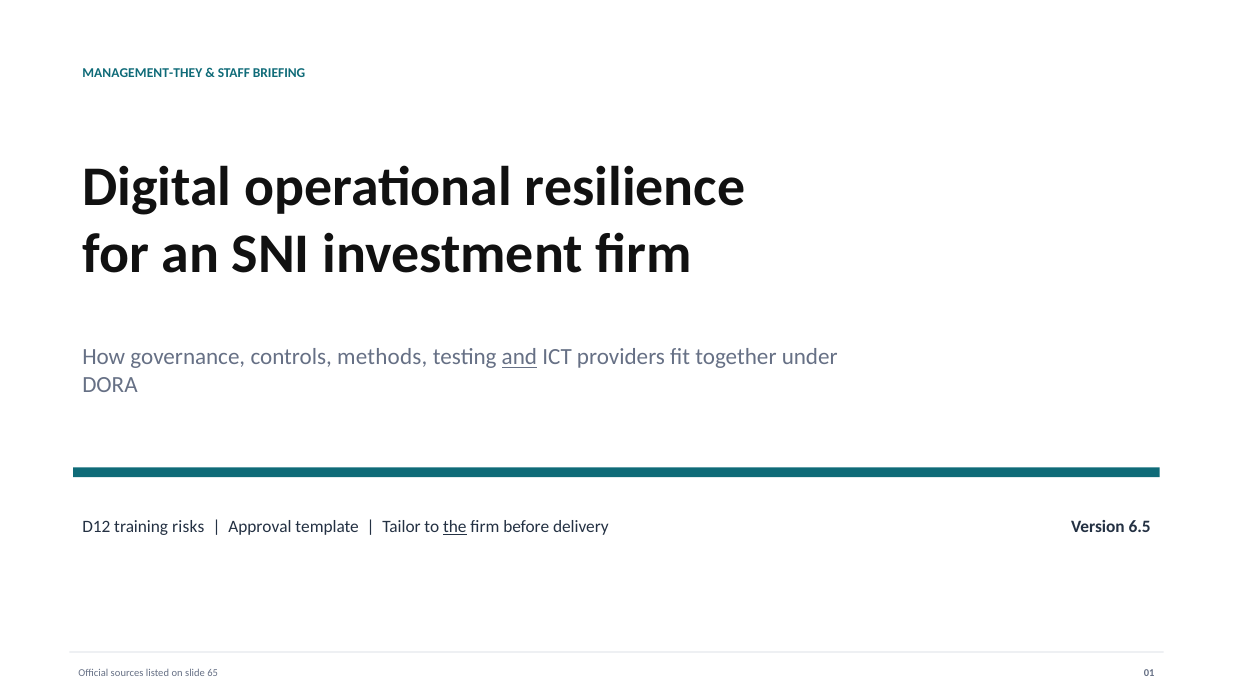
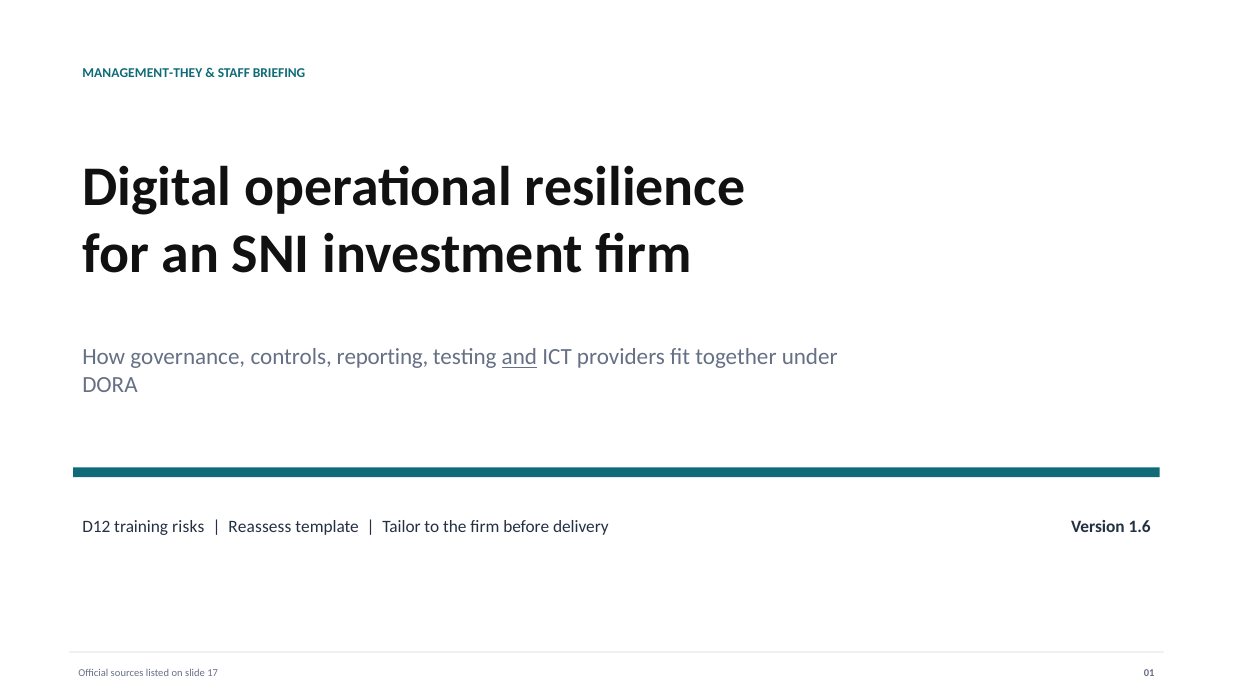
methods: methods -> reporting
Approval: Approval -> Reassess
the underline: present -> none
6.5: 6.5 -> 1.6
65: 65 -> 17
